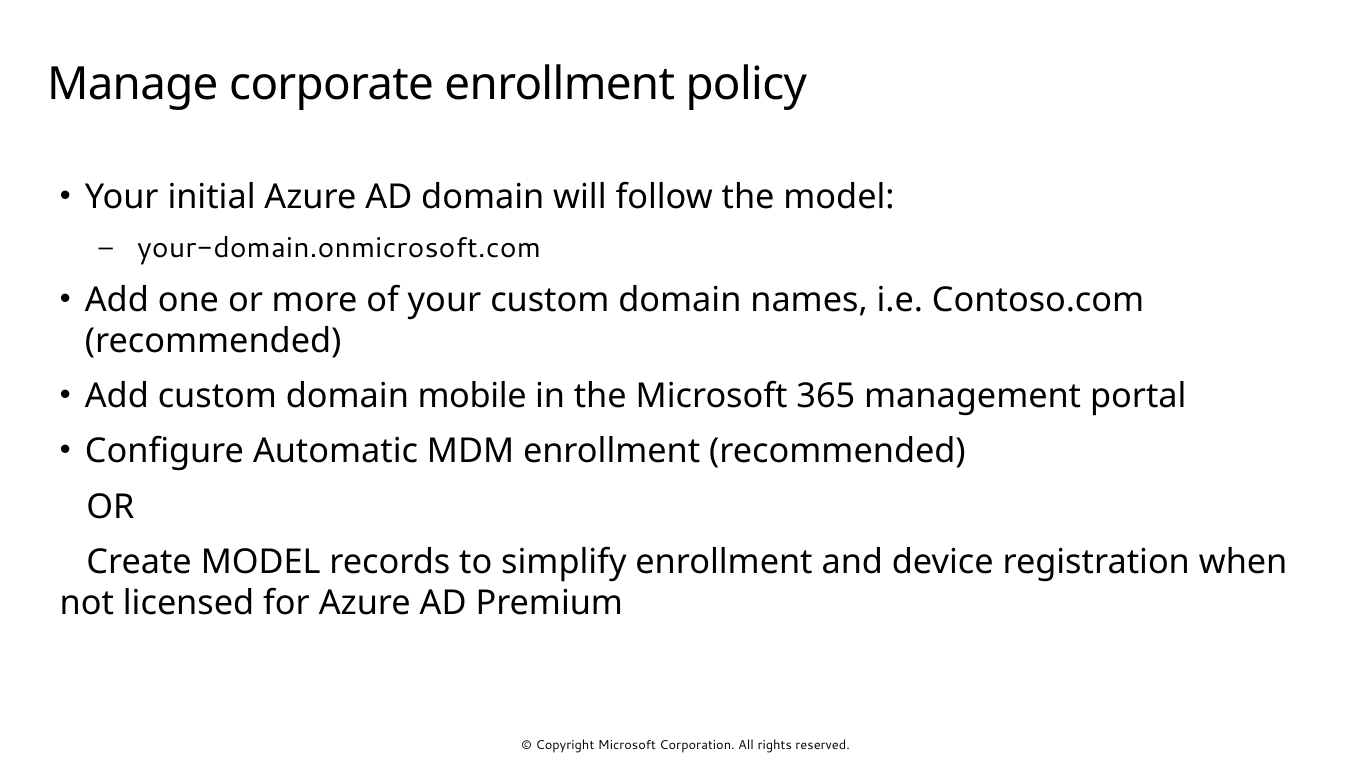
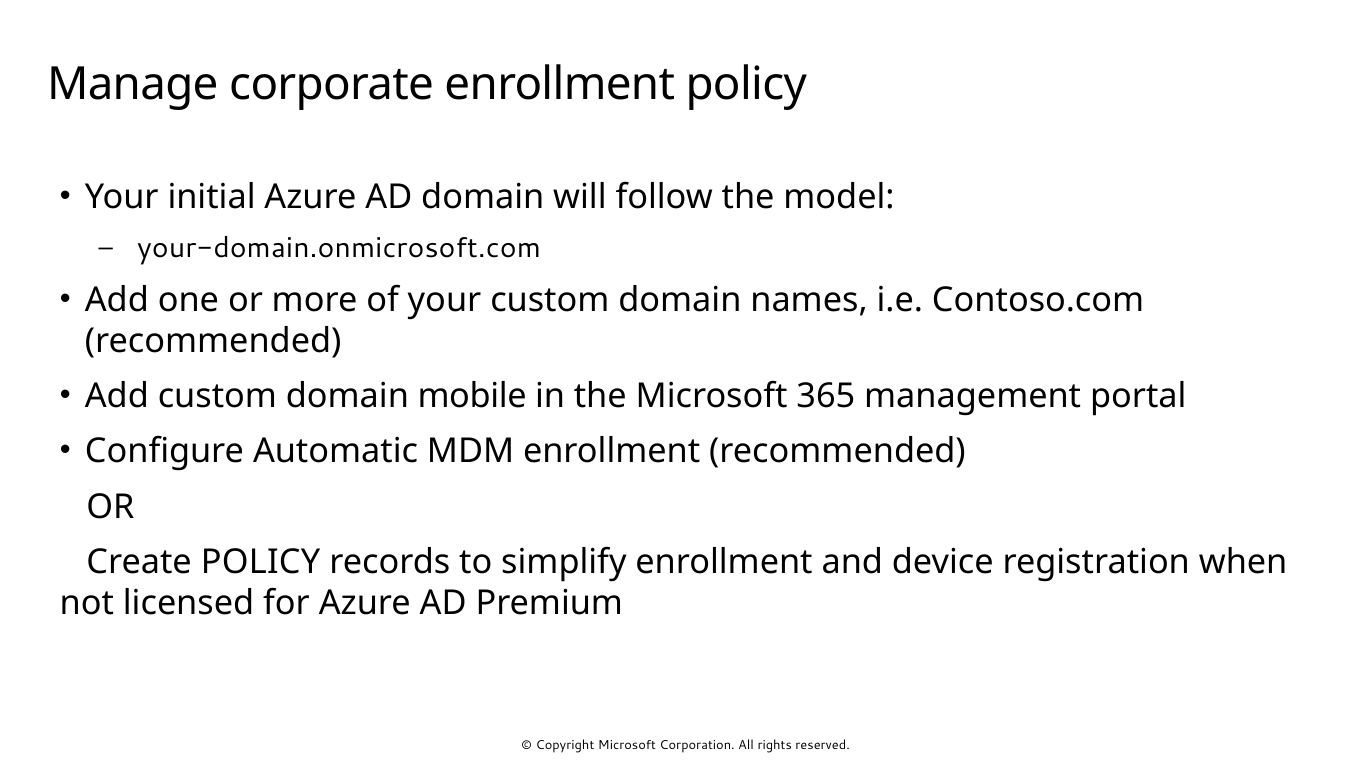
Create MODEL: MODEL -> POLICY
